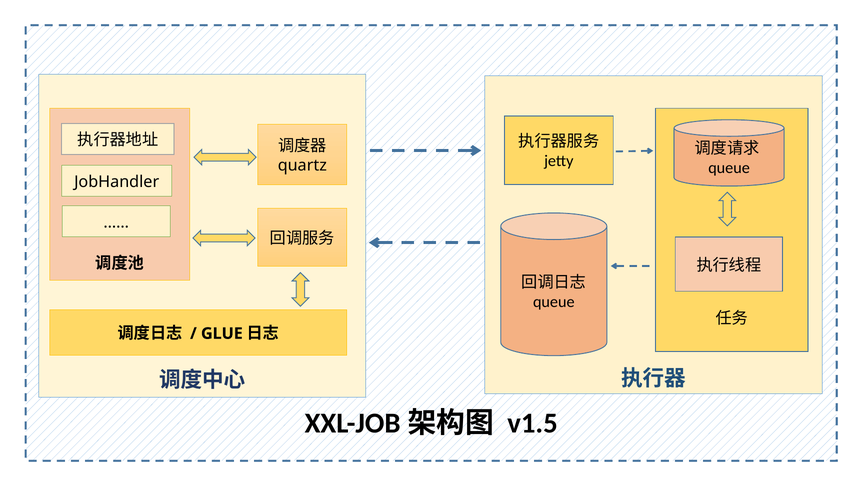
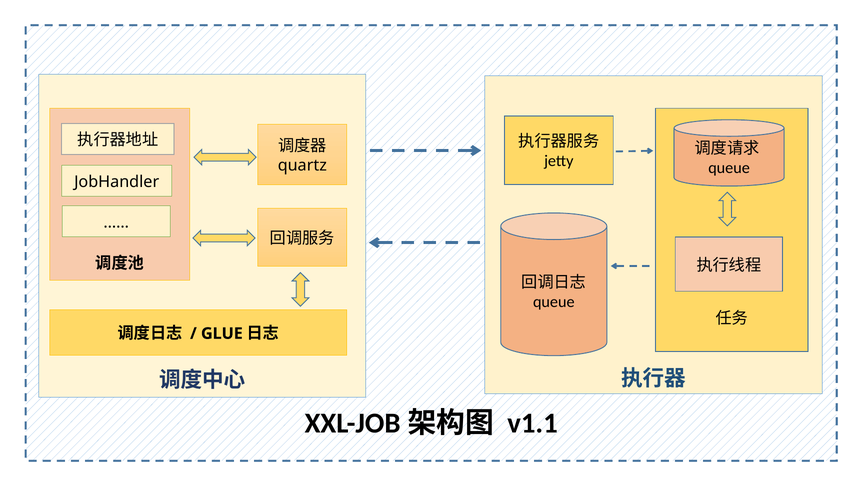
v1.5: v1.5 -> v1.1
